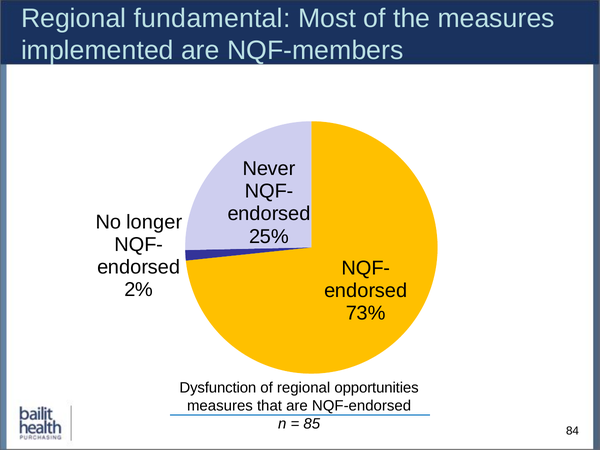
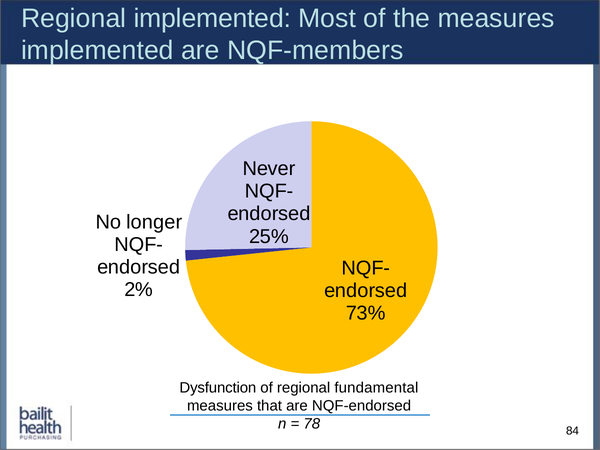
Regional fundamental: fundamental -> implemented
opportunities: opportunities -> fundamental
85: 85 -> 78
